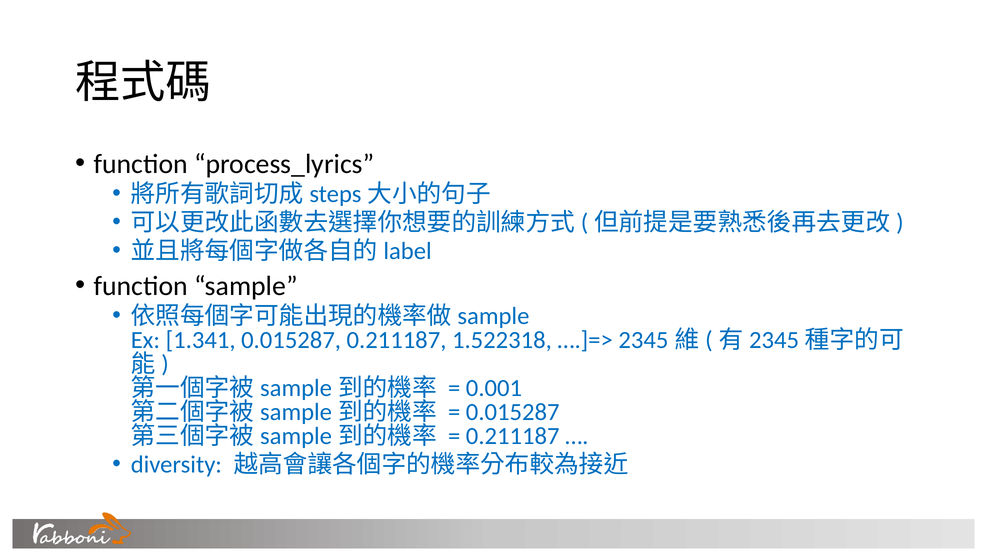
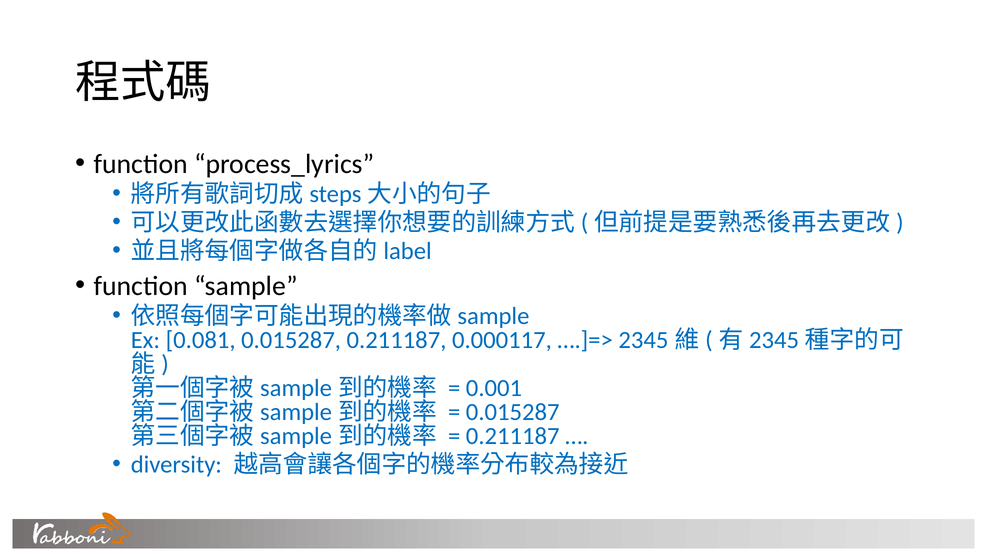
1.341: 1.341 -> 0.081
1.522318: 1.522318 -> 0.000117
